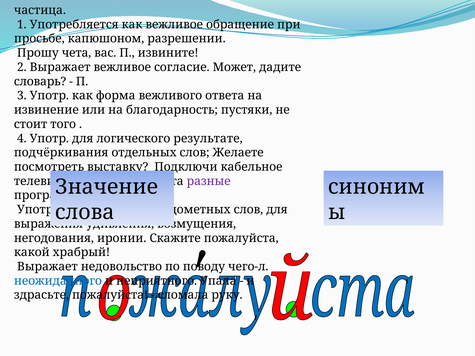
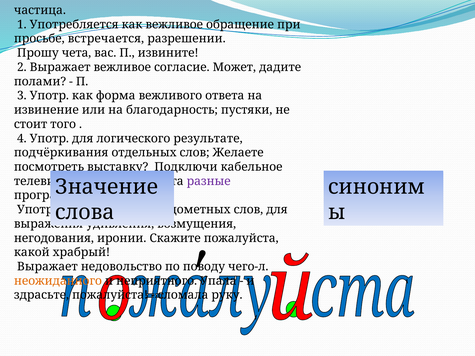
капюшоном: капюшоном -> встречается
словарь: словарь -> полами
неожиданного colour: blue -> orange
